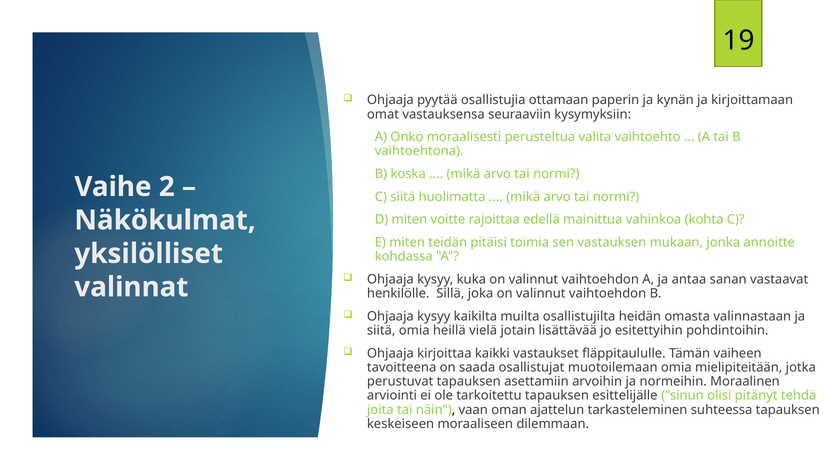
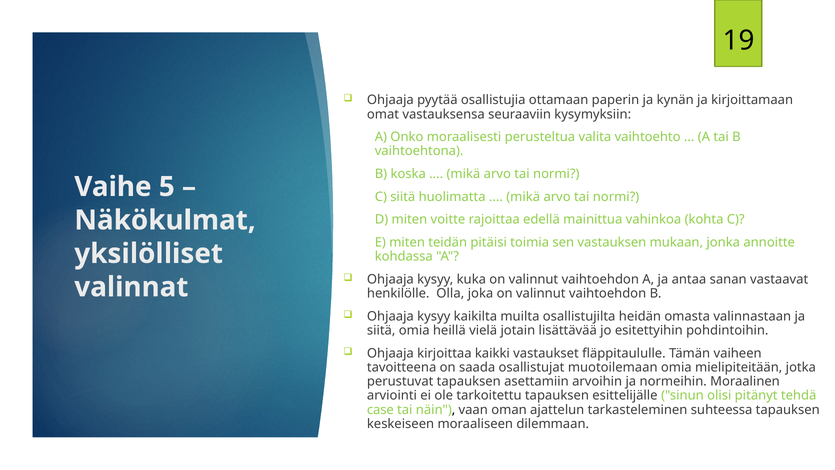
2: 2 -> 5
Sillä: Sillä -> Olla
joita: joita -> case
